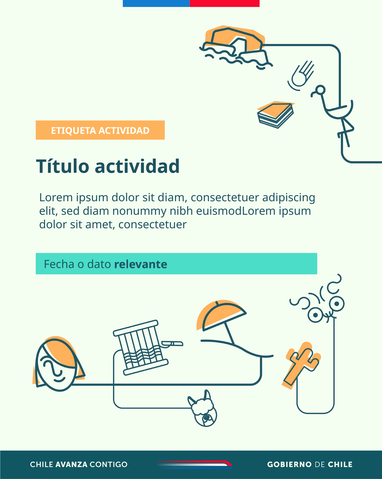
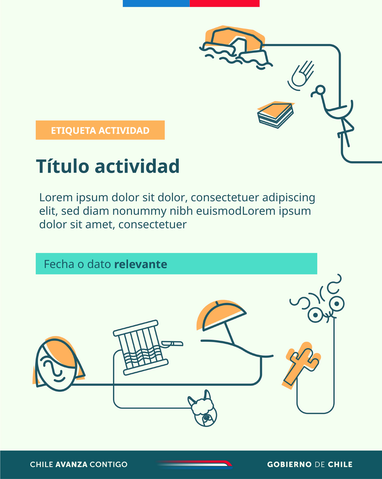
sit diam: diam -> dolor
